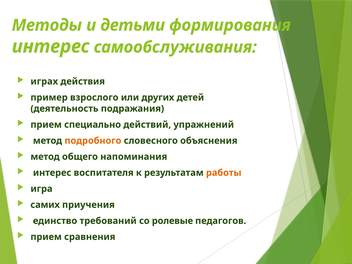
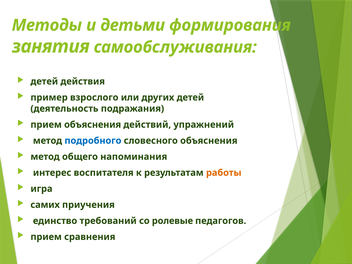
интерес at (51, 46): интерес -> занятия
играх at (44, 81): играх -> детей
прием специально: специально -> объяснения
подробного colour: orange -> blue
